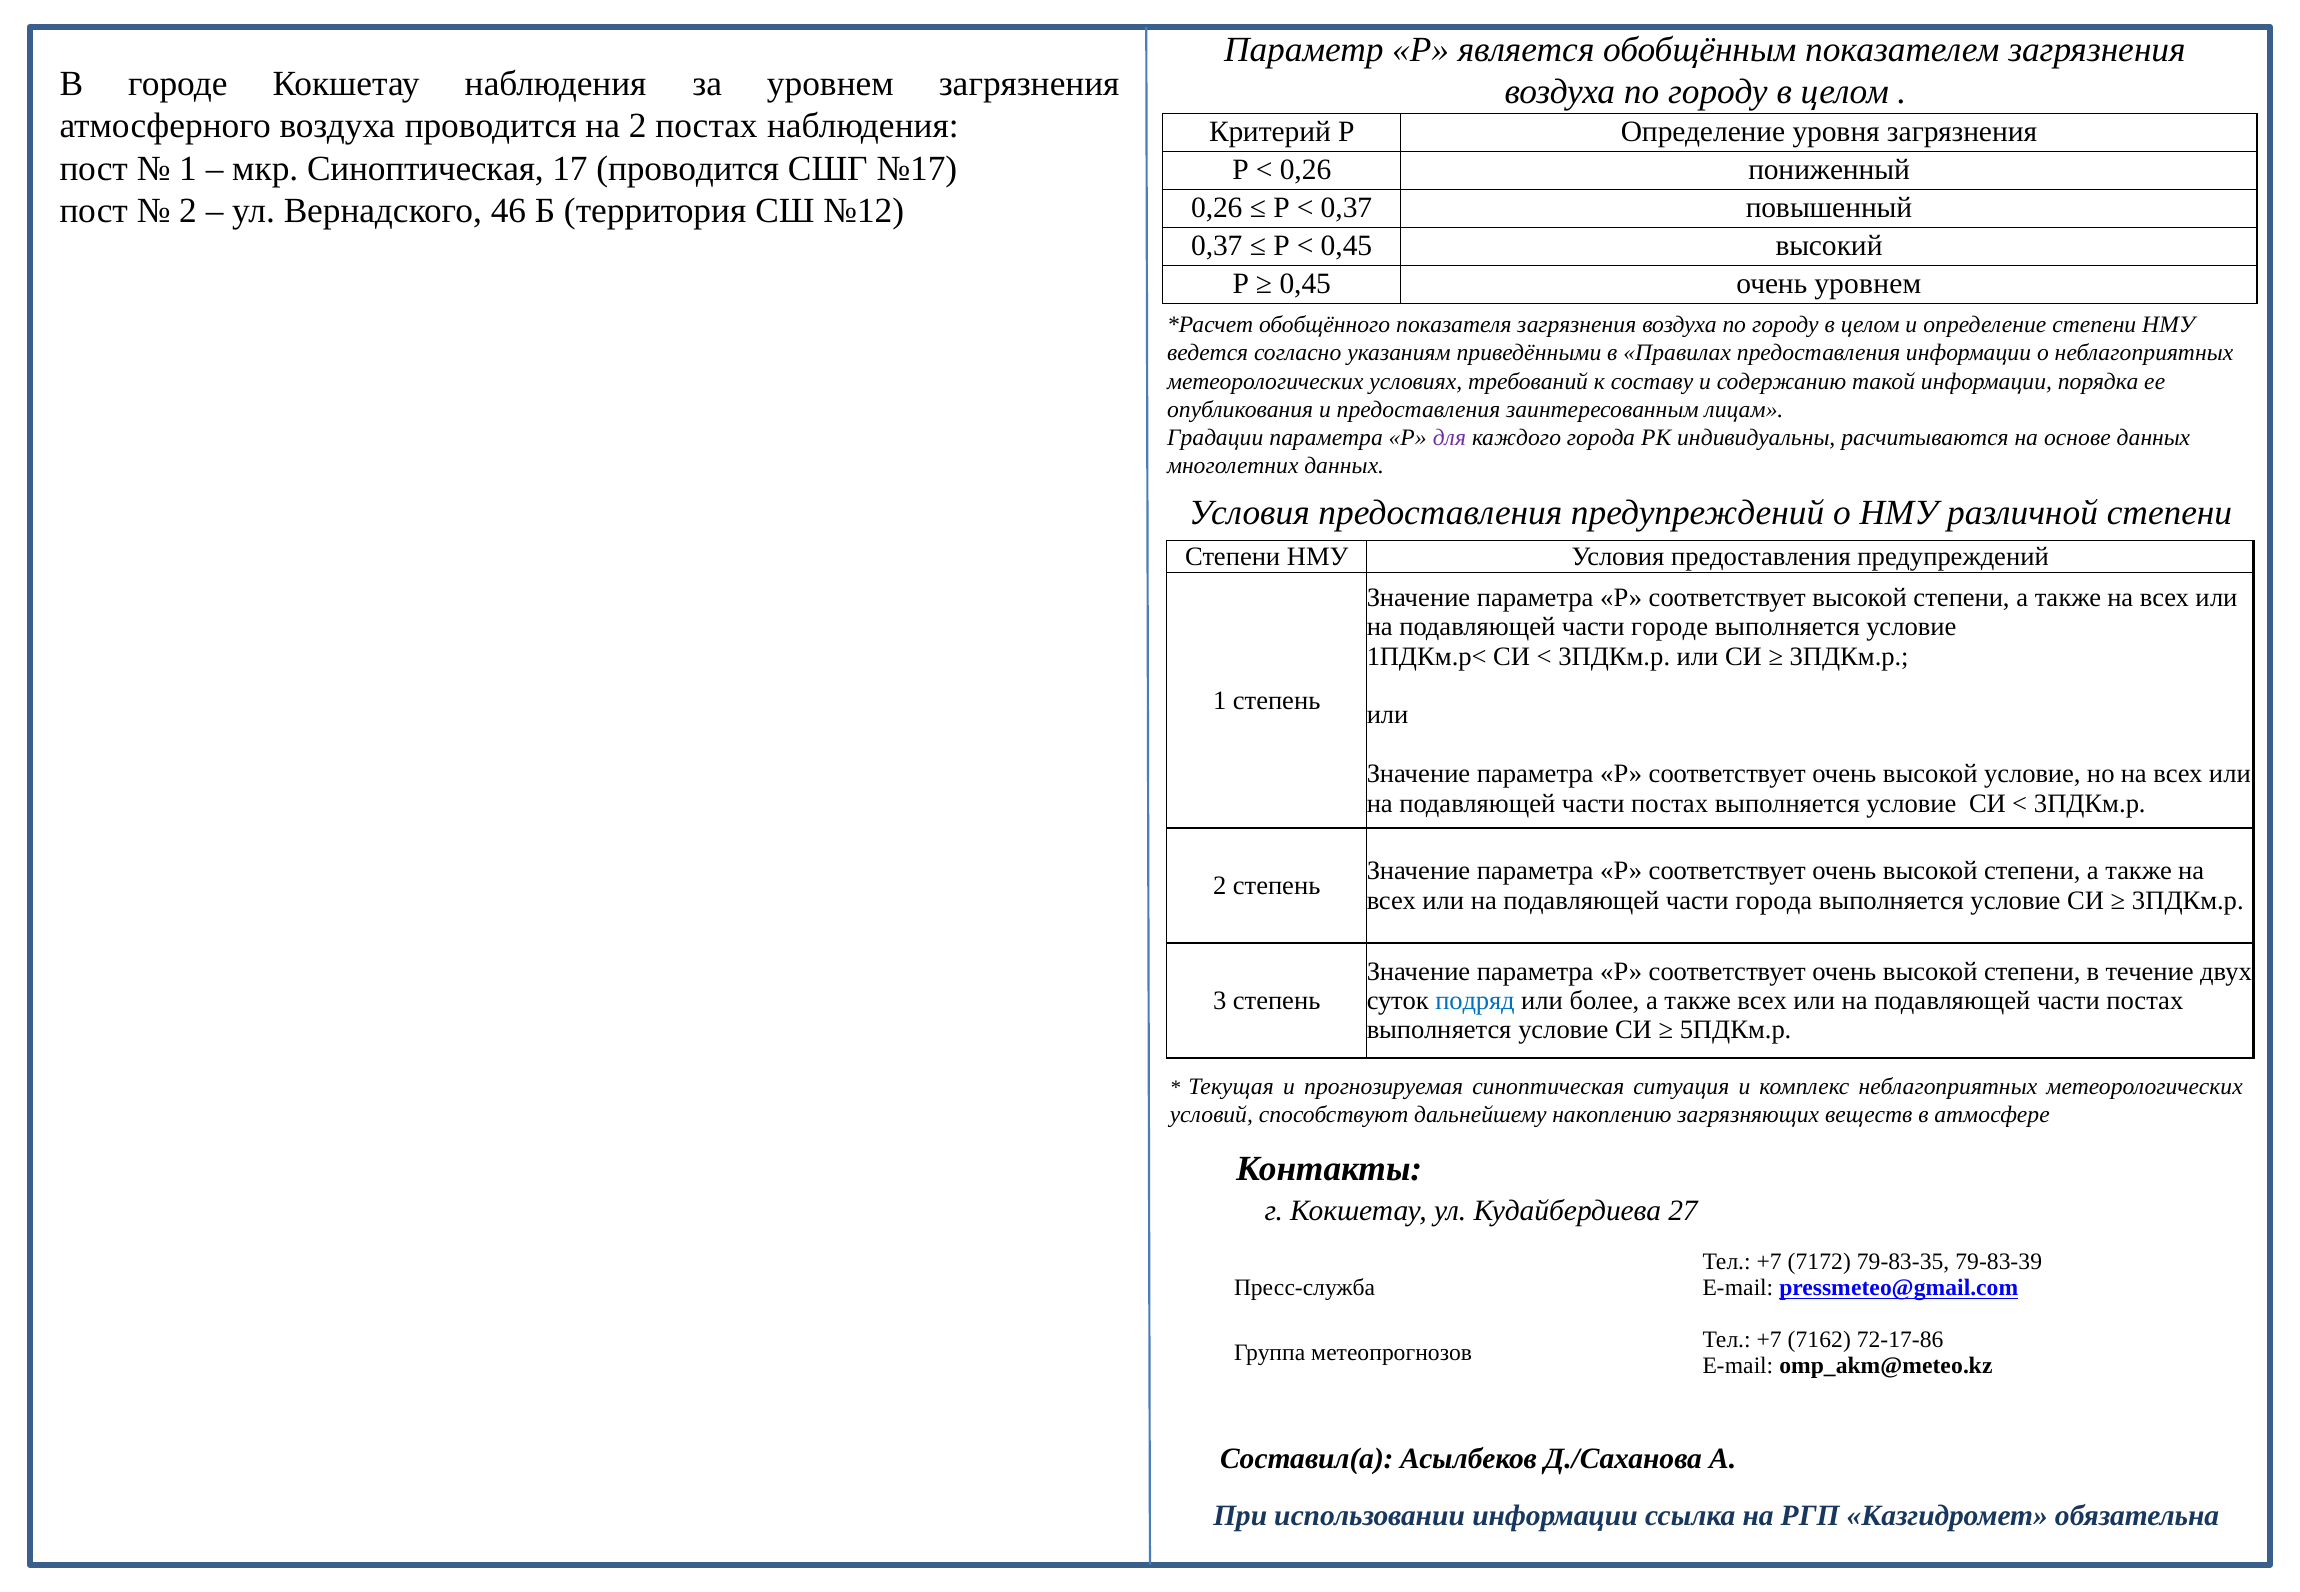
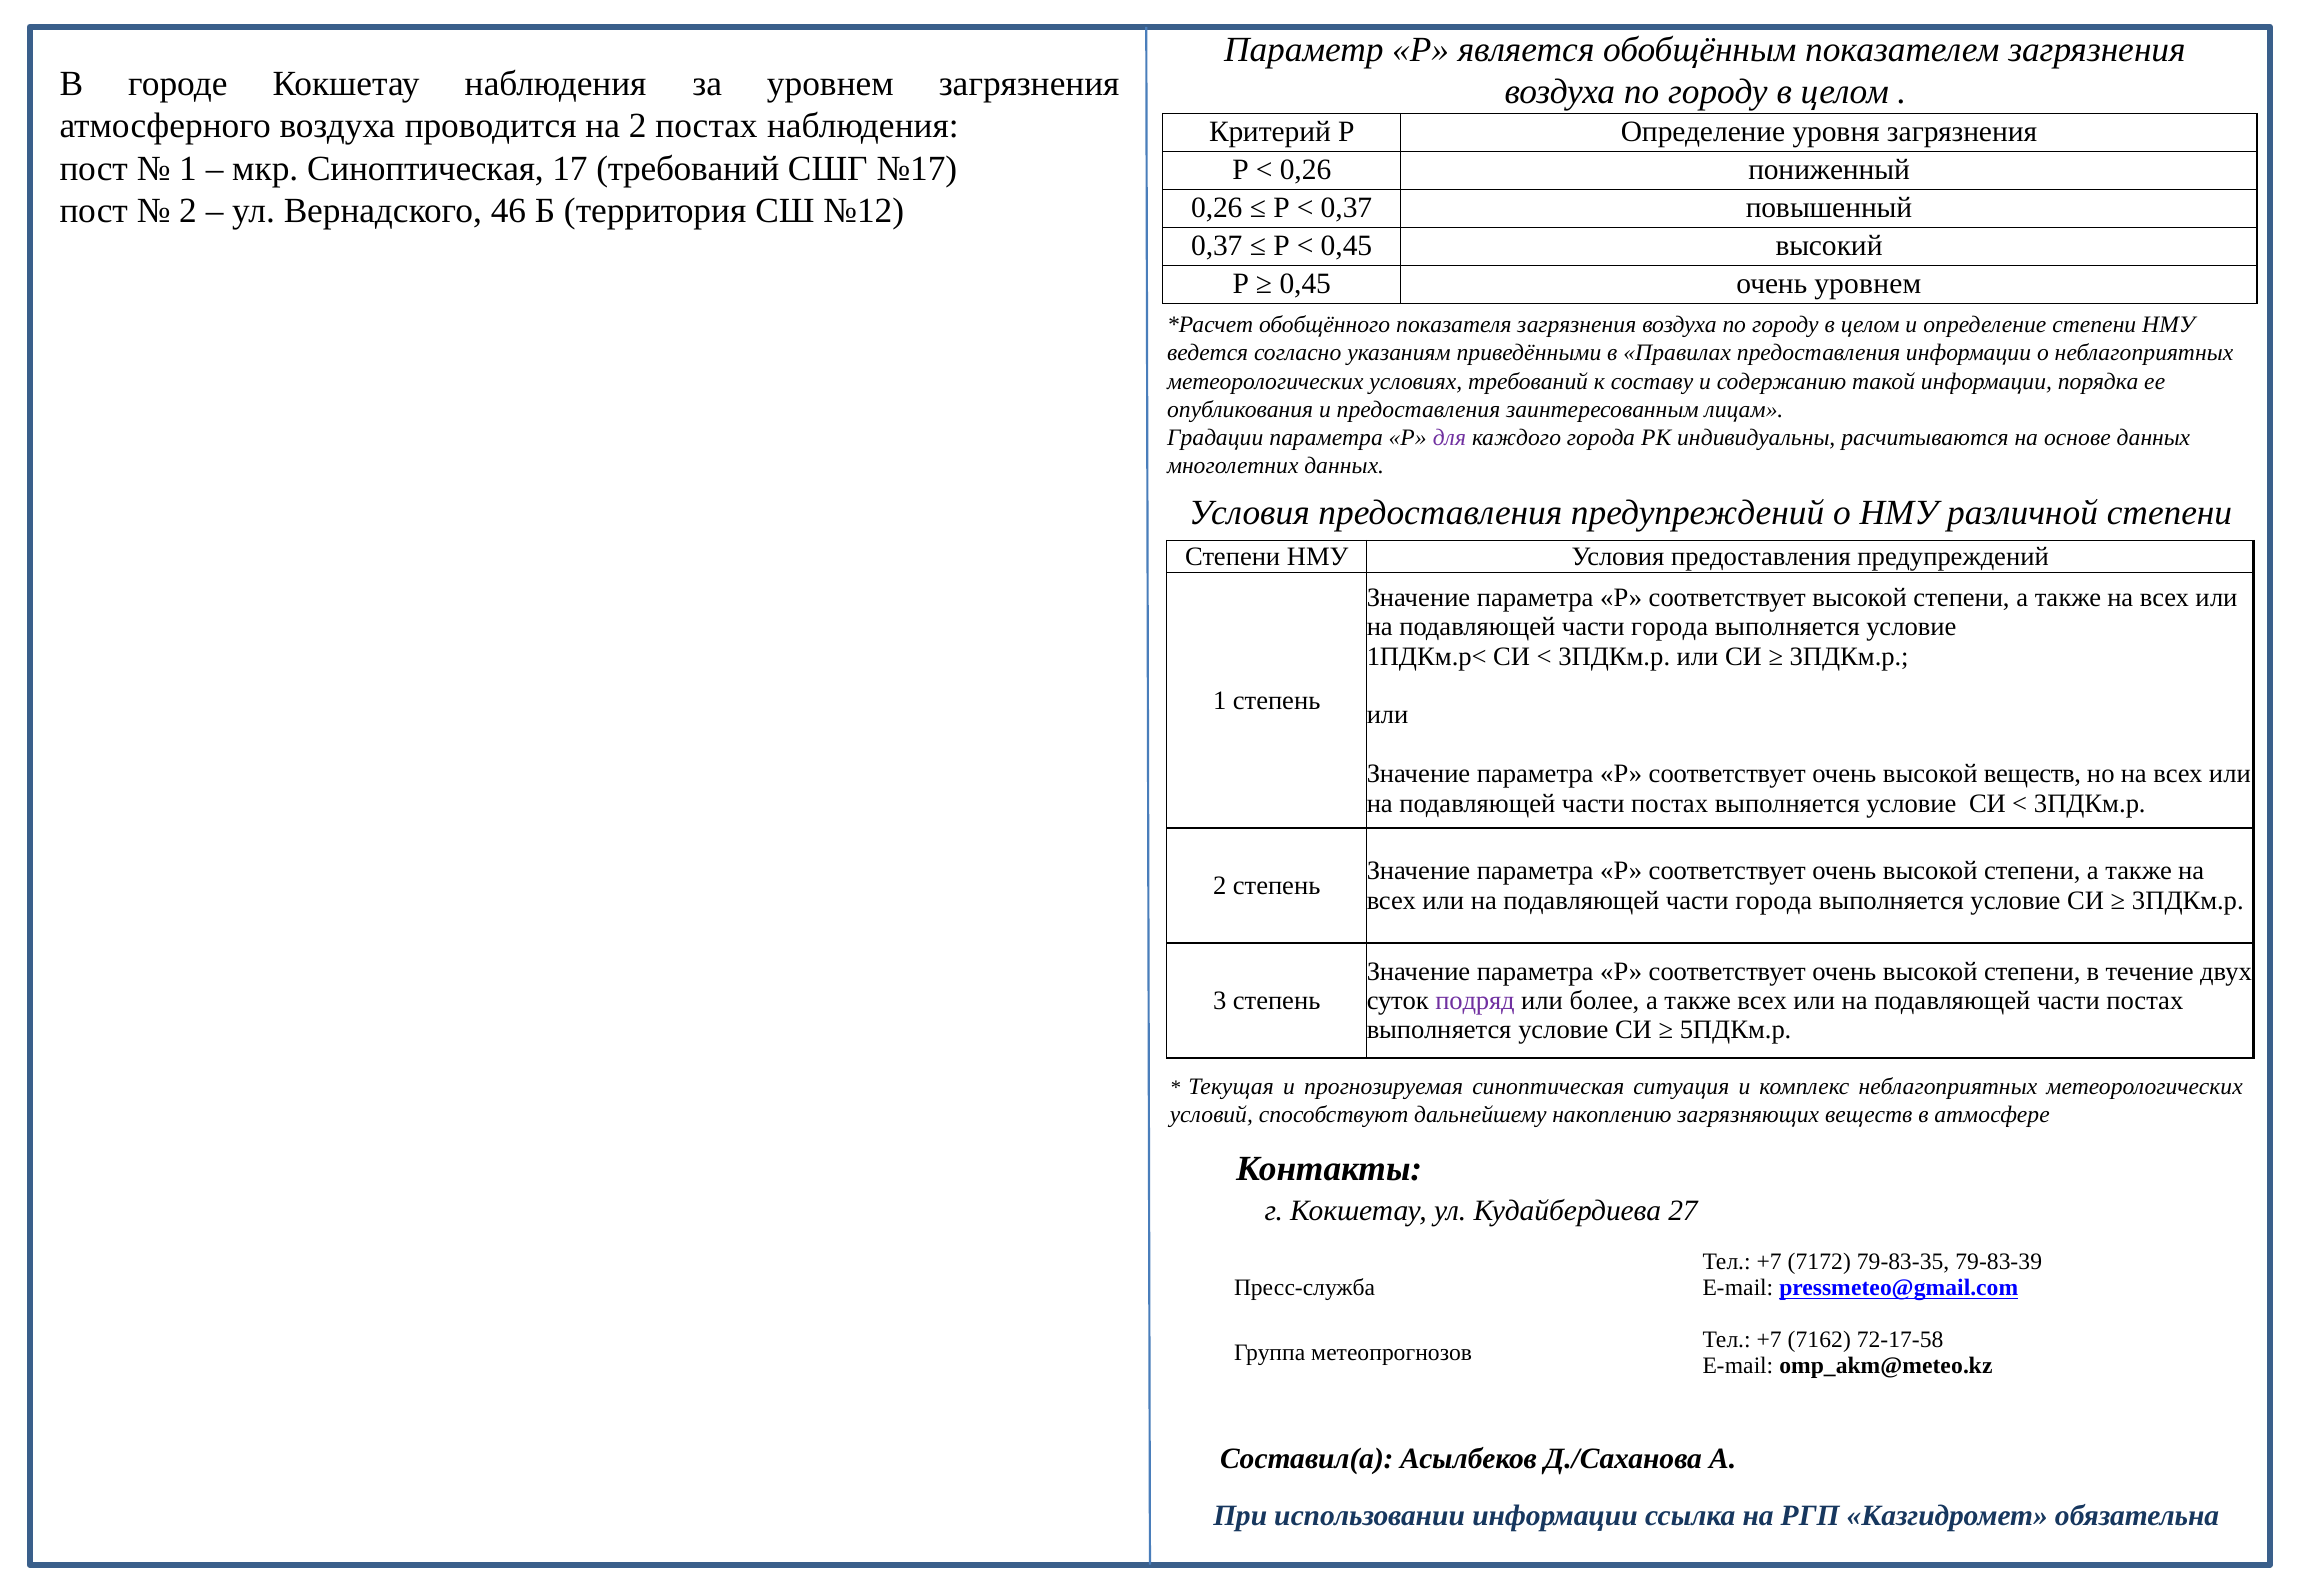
17 проводится: проводится -> требований
городе at (1670, 627): городе -> города
высокой условие: условие -> веществ
подряд colour: blue -> purple
72-17-86: 72-17-86 -> 72-17-58
